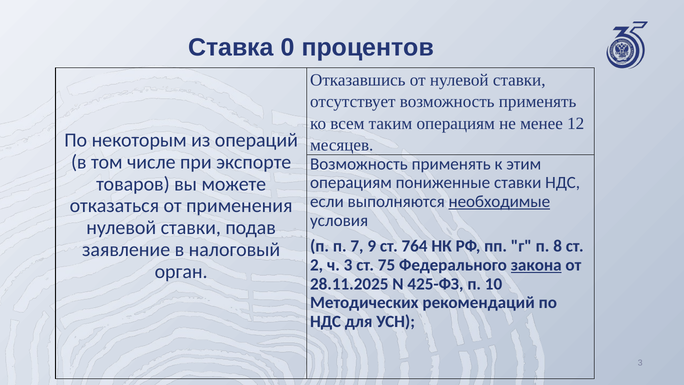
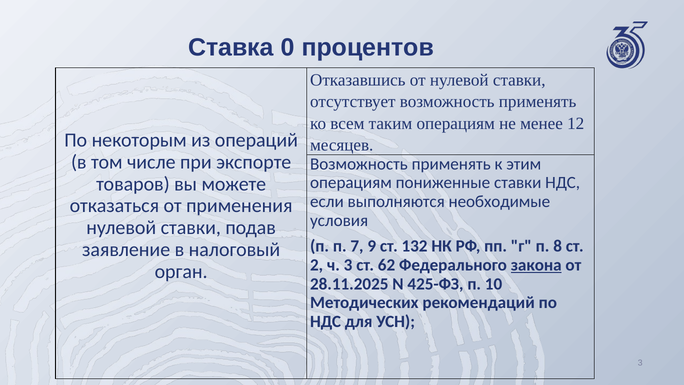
необходимые underline: present -> none
764: 764 -> 132
75: 75 -> 62
